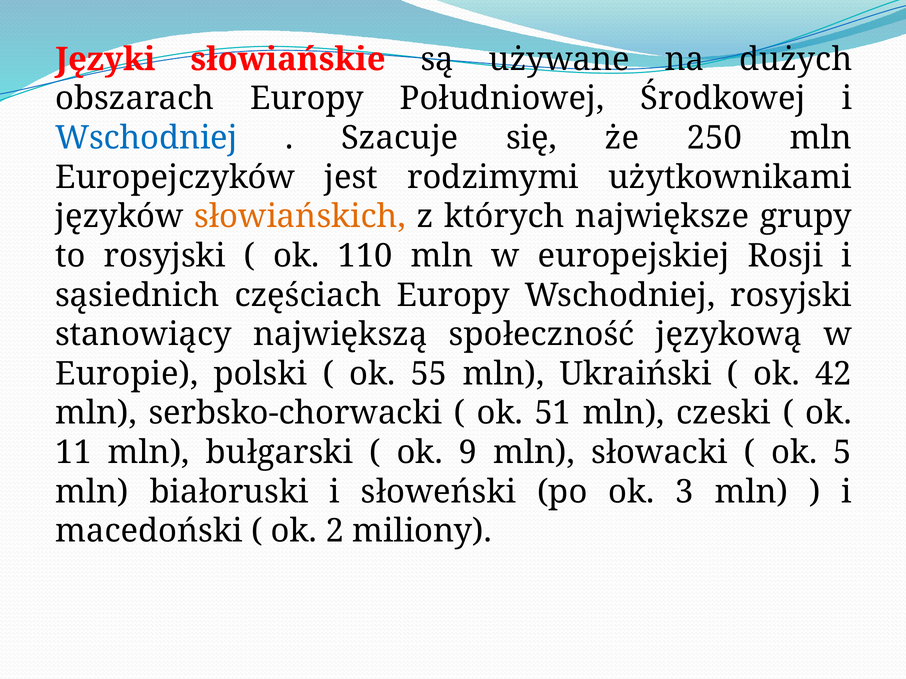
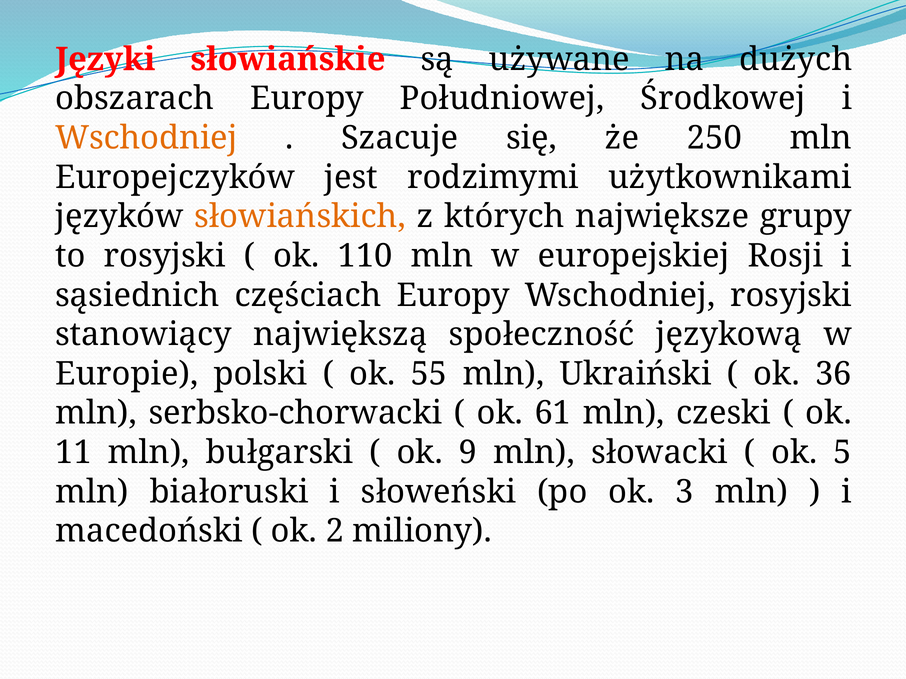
Wschodniej at (146, 138) colour: blue -> orange
42: 42 -> 36
51: 51 -> 61
